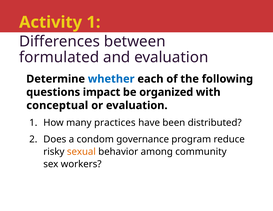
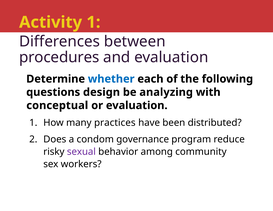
formulated: formulated -> procedures
impact: impact -> design
organized: organized -> analyzing
sexual colour: orange -> purple
